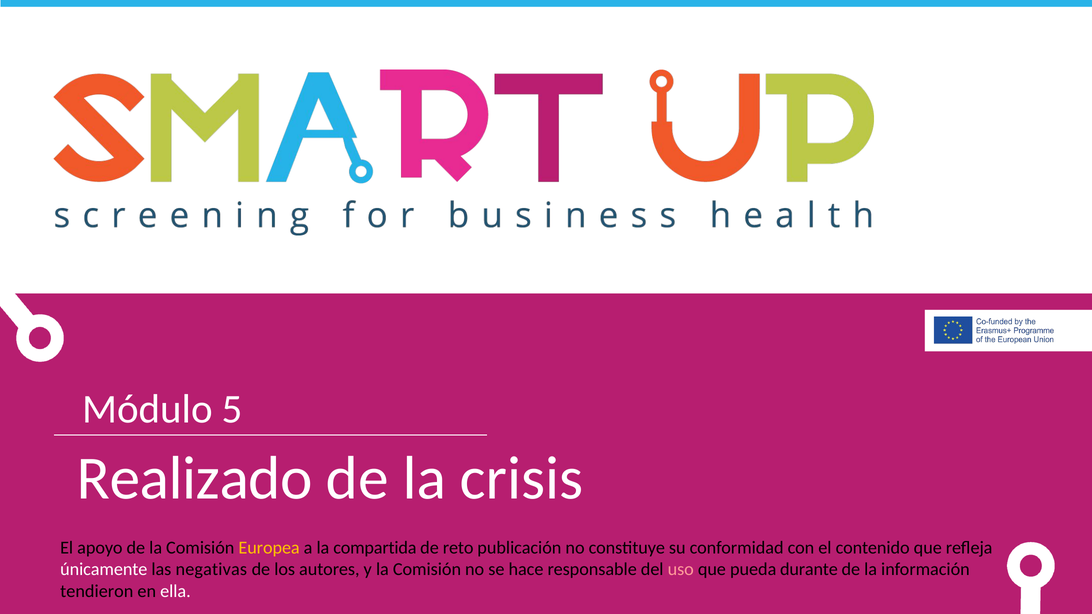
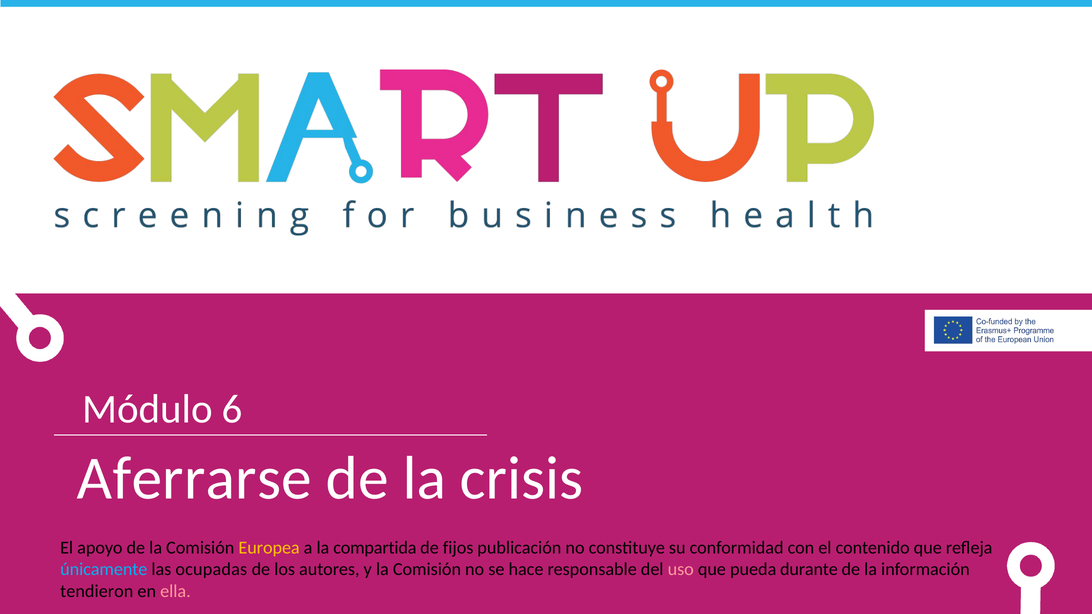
5: 5 -> 6
Realizado: Realizado -> Aferrarse
reto: reto -> fijos
únicamente colour: white -> light blue
negativas: negativas -> ocupadas
ella colour: white -> pink
